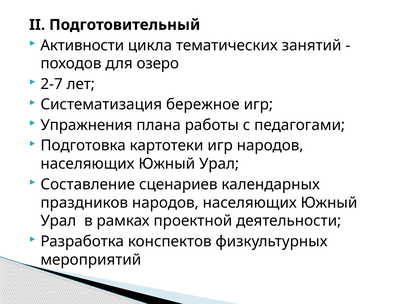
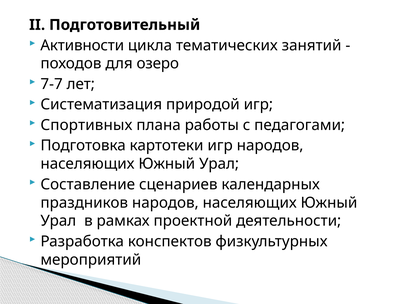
2-7: 2-7 -> 7-7
бережное: бережное -> природой
Упражнения: Упражнения -> Спортивных
